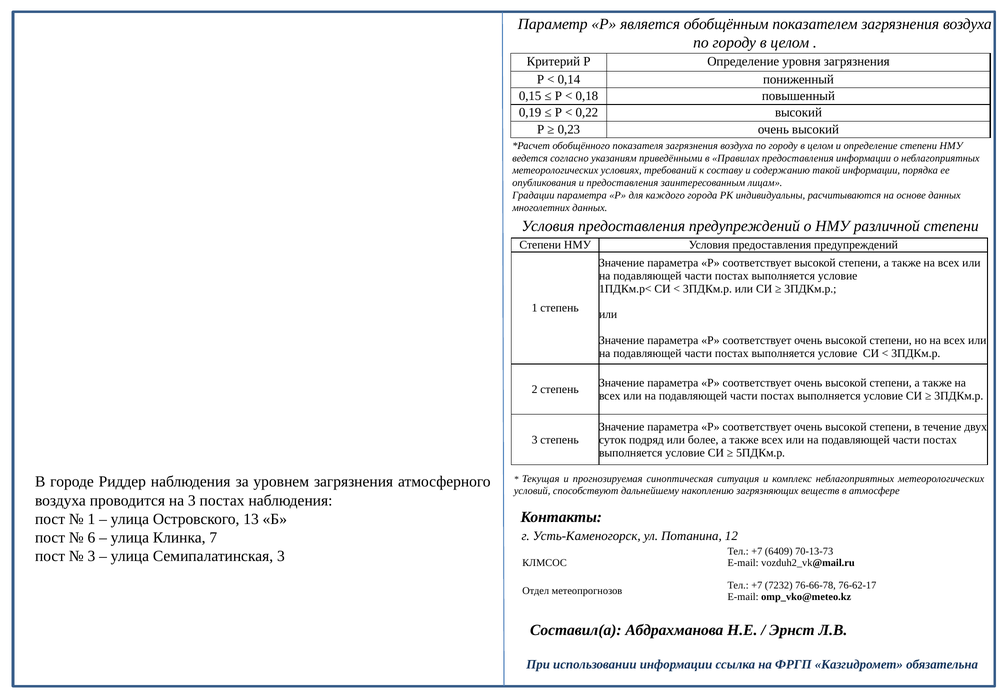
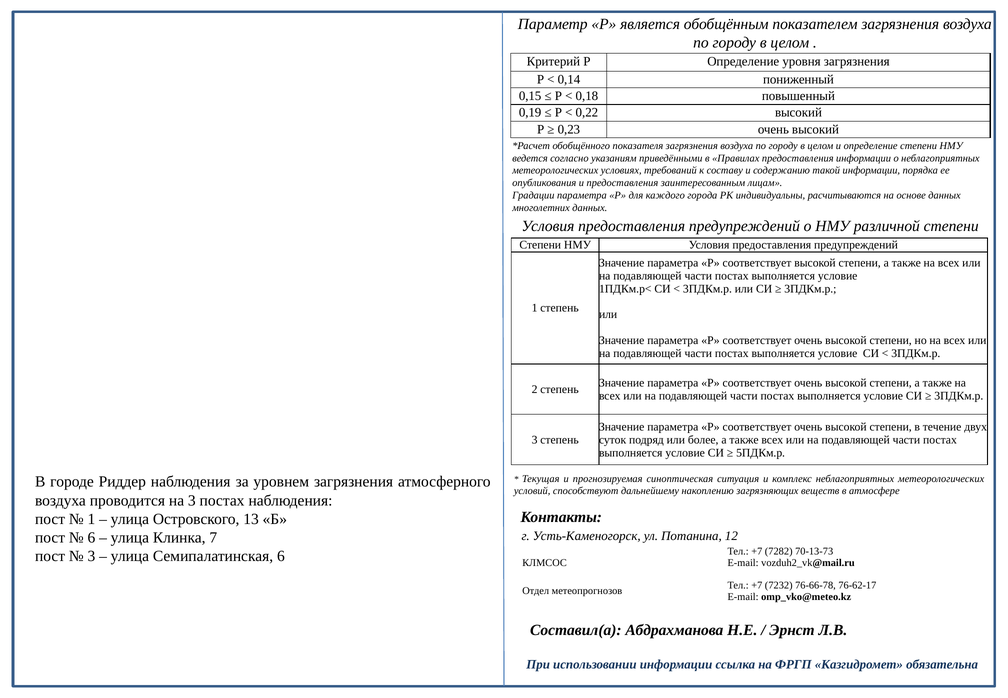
6409: 6409 -> 7282
Семипалатинская 3: 3 -> 6
